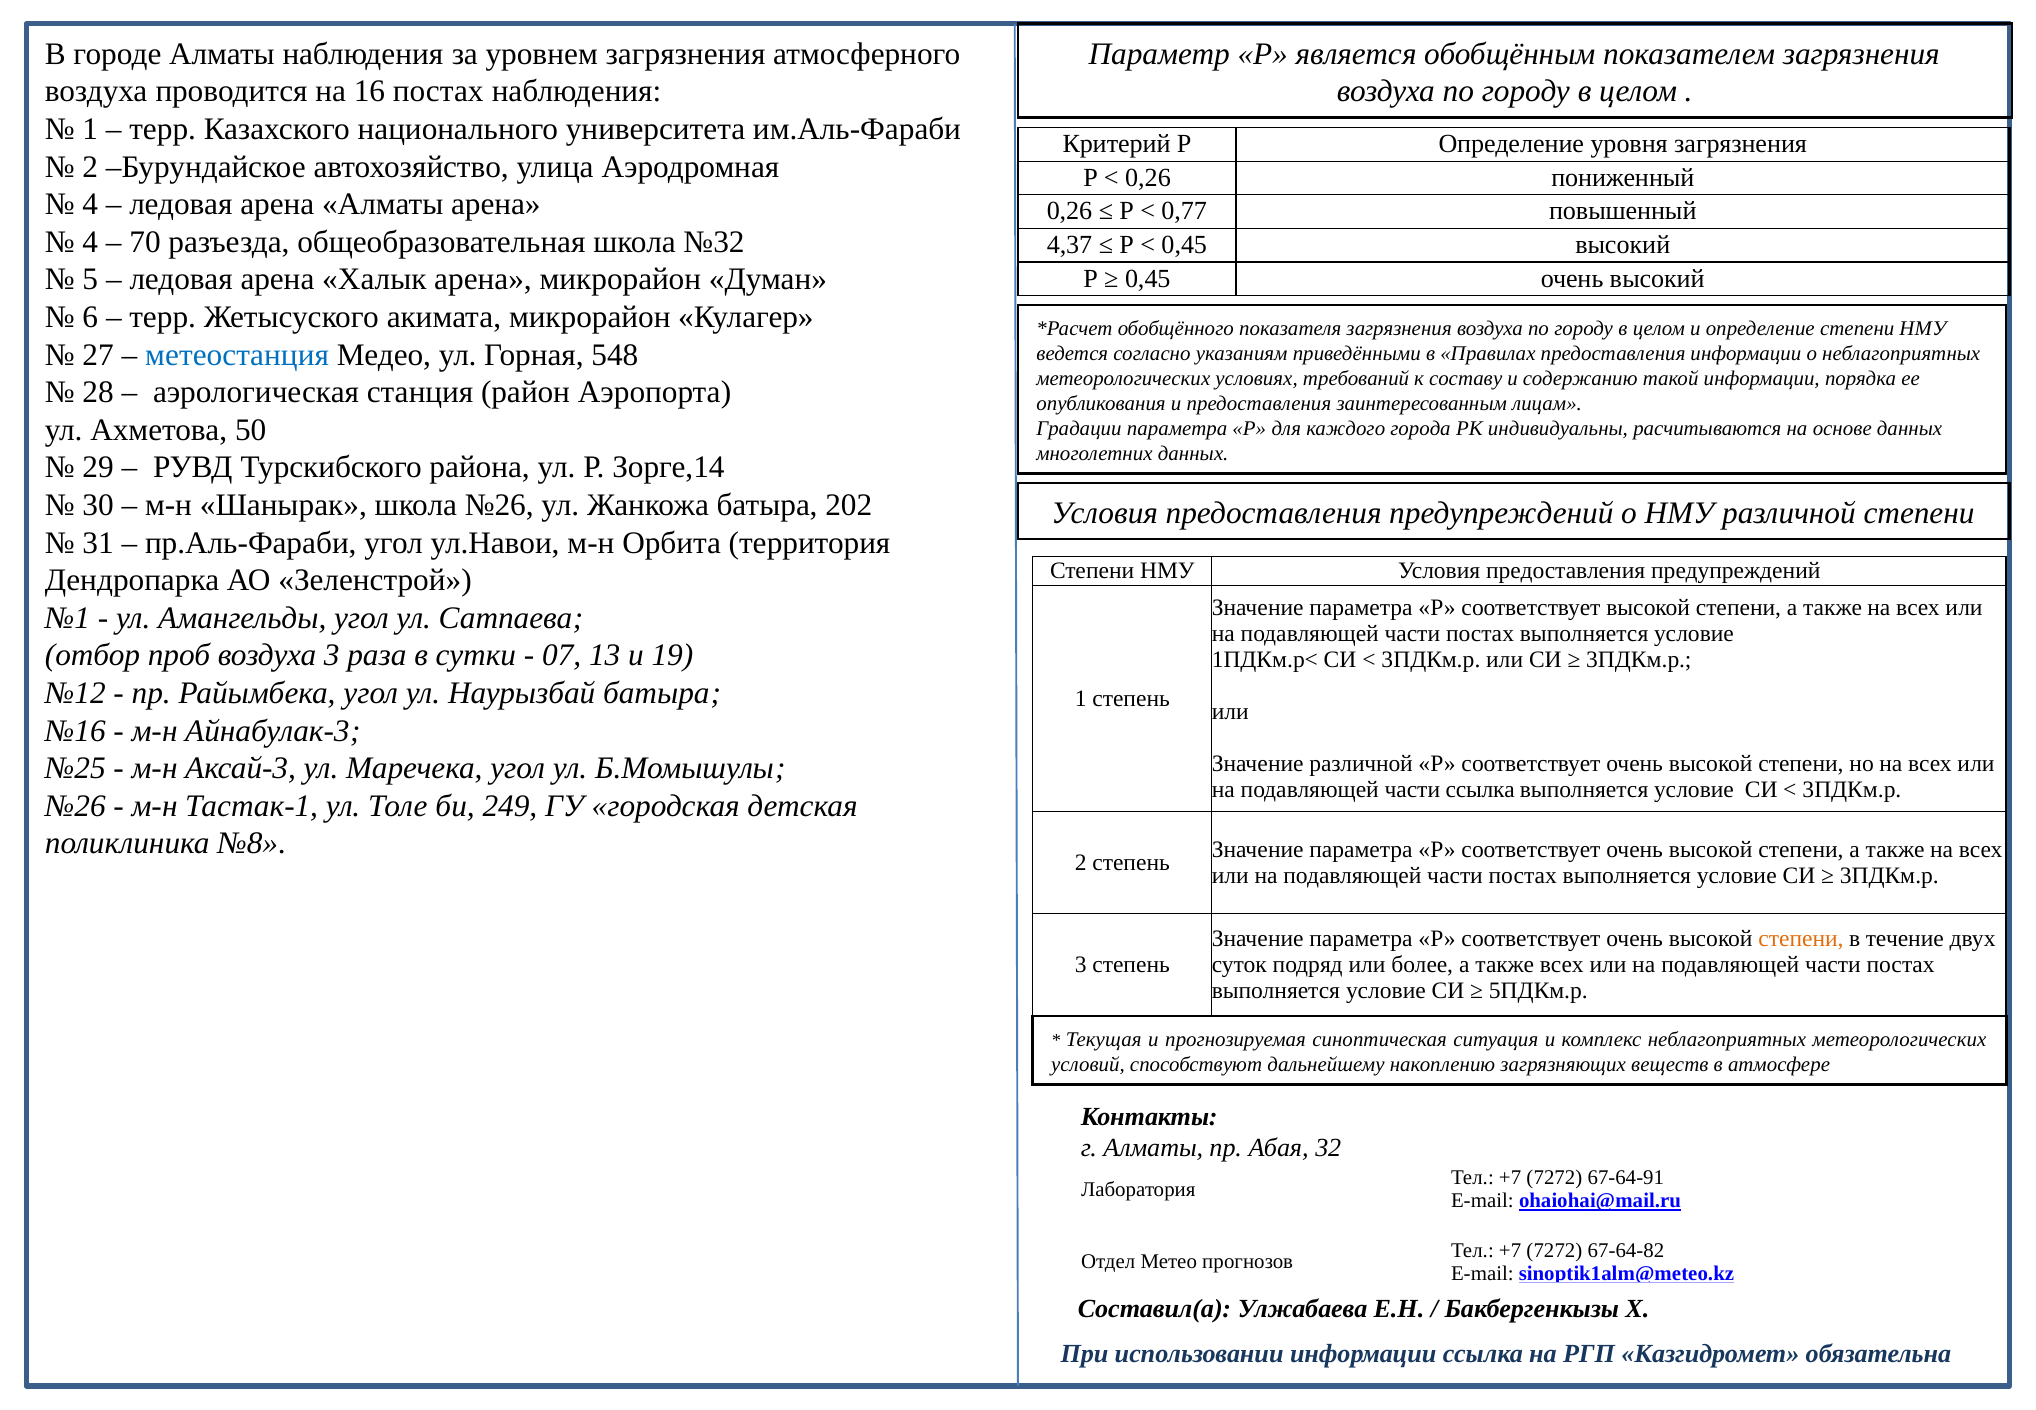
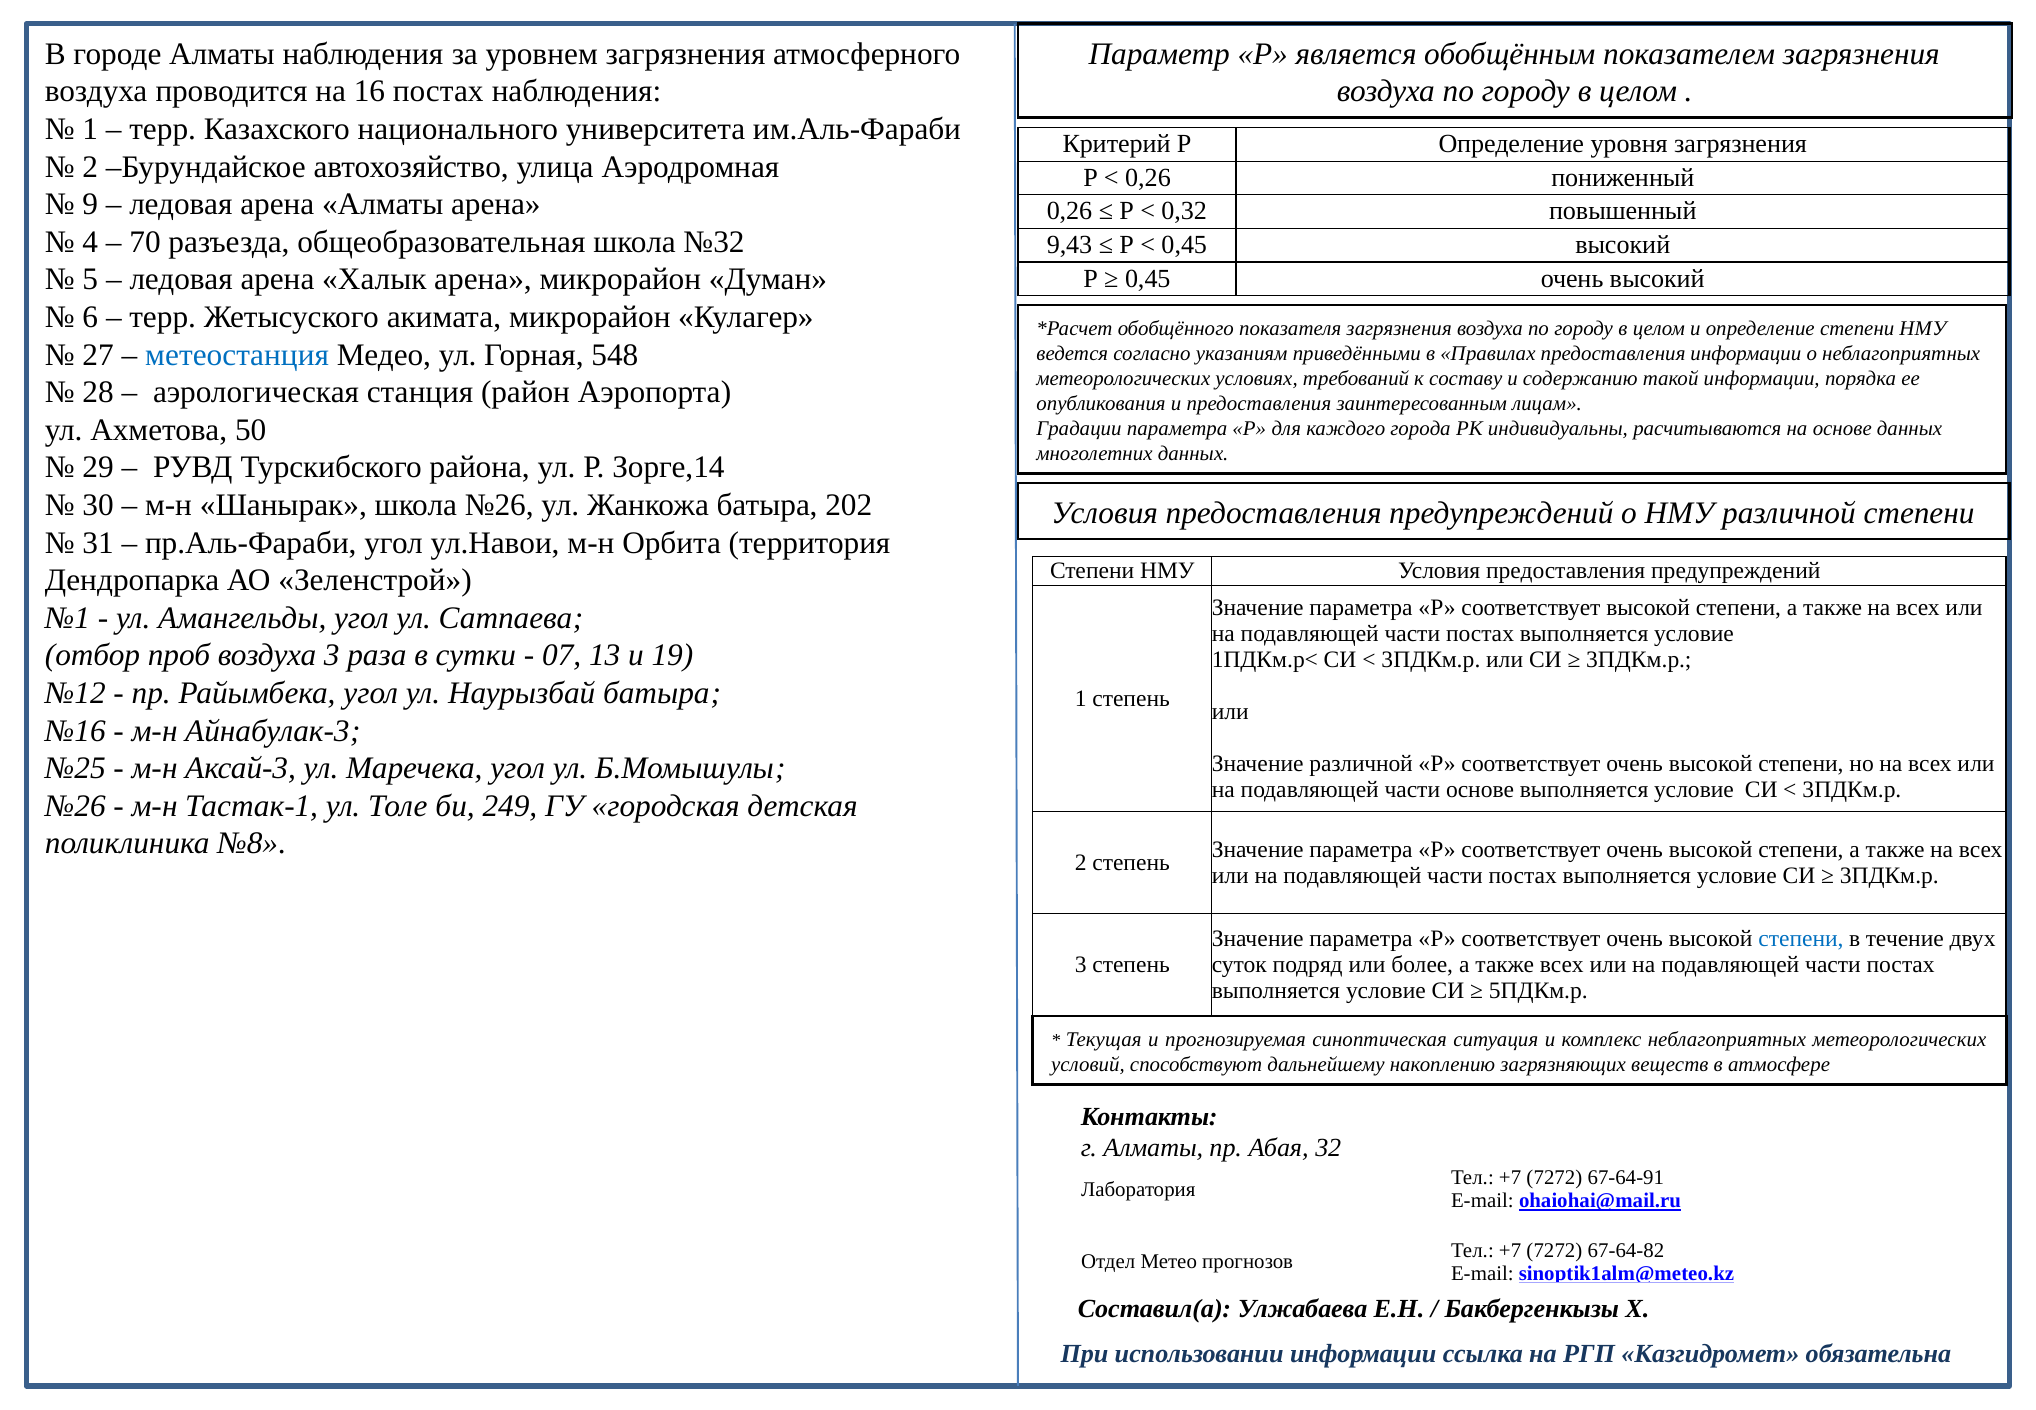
4 at (90, 204): 4 -> 9
0,77: 0,77 -> 0,32
4,37: 4,37 -> 9,43
части ссылка: ссылка -> основе
степени at (1801, 938) colour: orange -> blue
